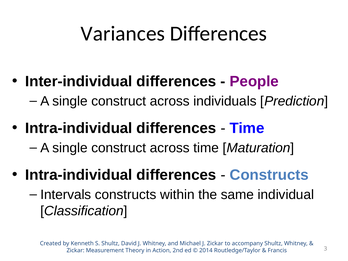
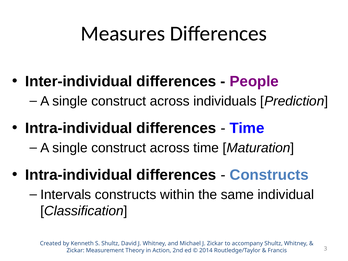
Variances: Variances -> Measures
